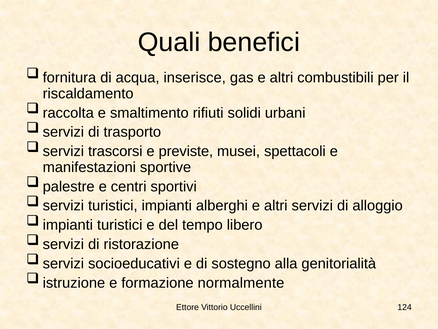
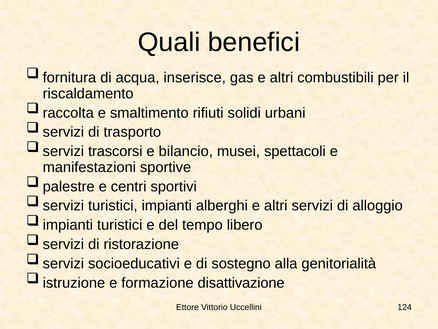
previste: previste -> bilancio
normalmente: normalmente -> disattivazione
